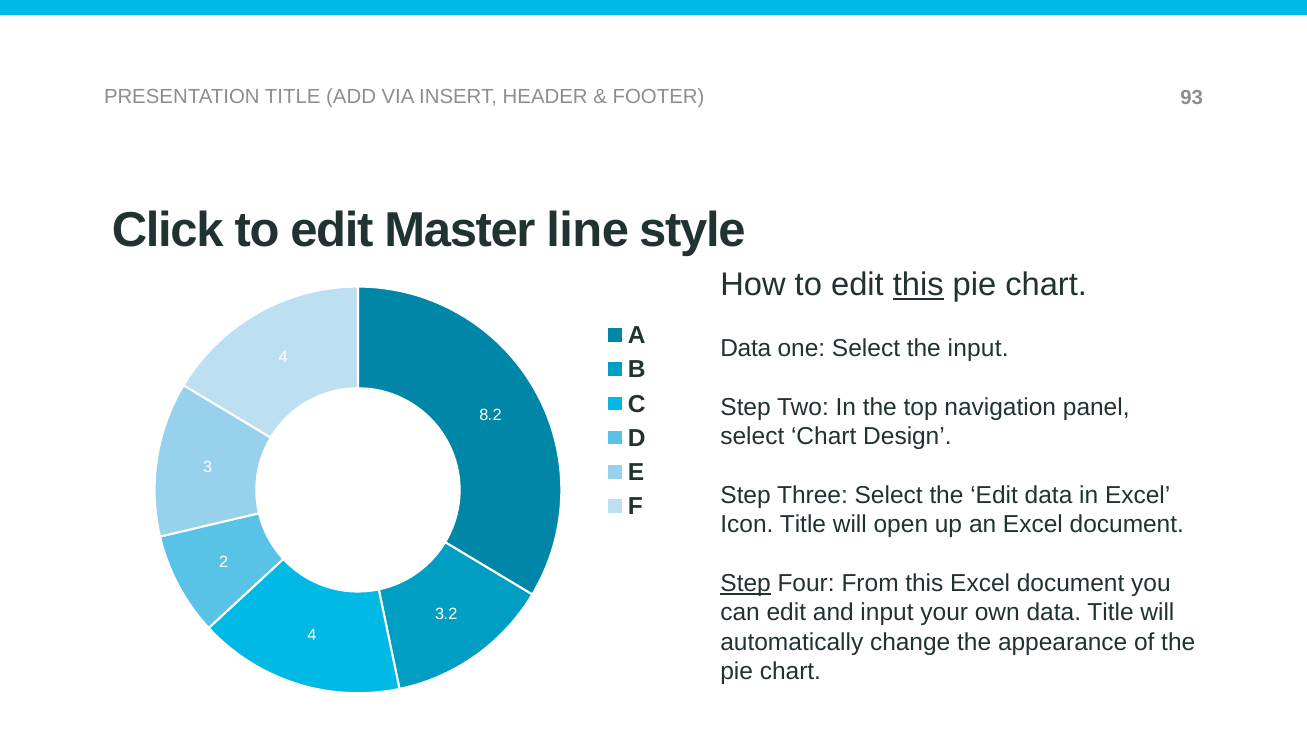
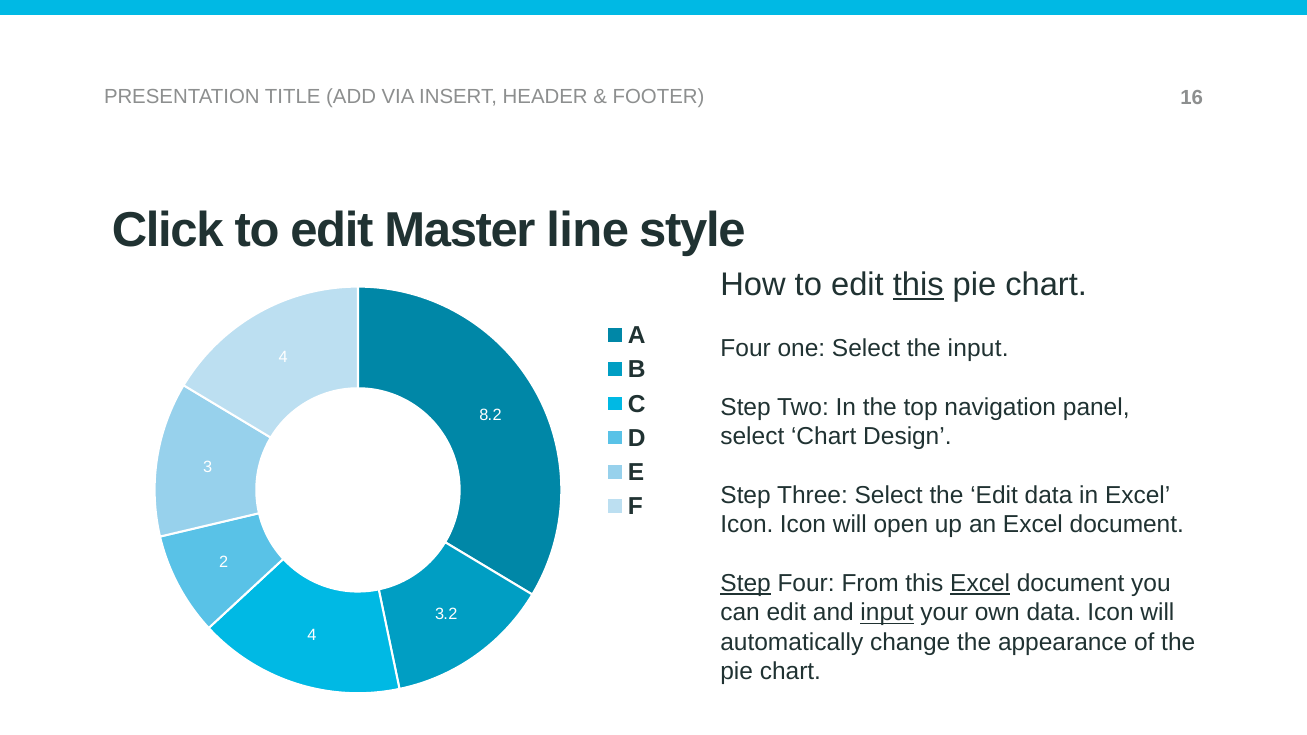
93: 93 -> 16
Data at (746, 348): Data -> Four
Icon Title: Title -> Icon
Excel at (980, 584) underline: none -> present
input at (887, 613) underline: none -> present
data Title: Title -> Icon
